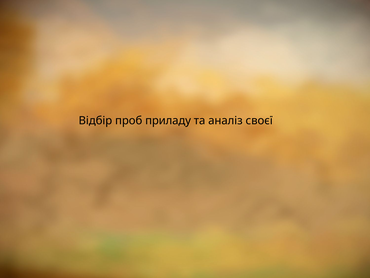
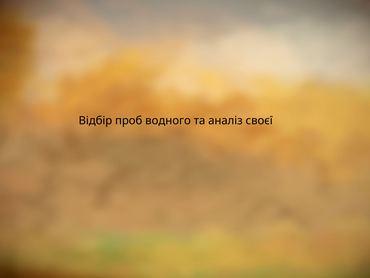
приладу: приладу -> водного
